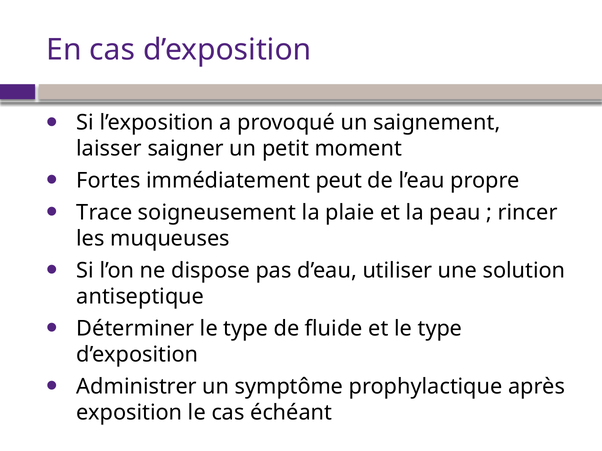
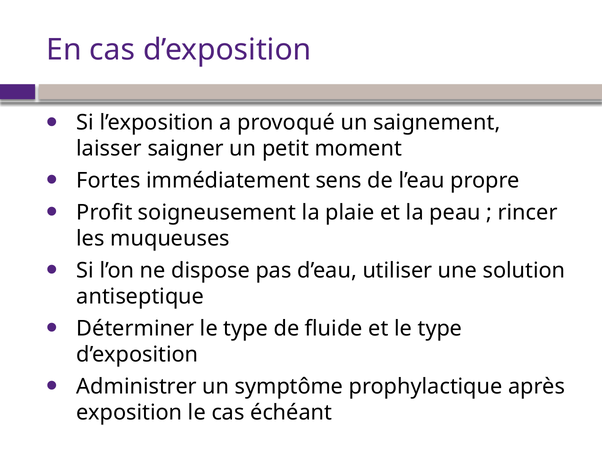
peut: peut -> sens
Trace: Trace -> Profit
